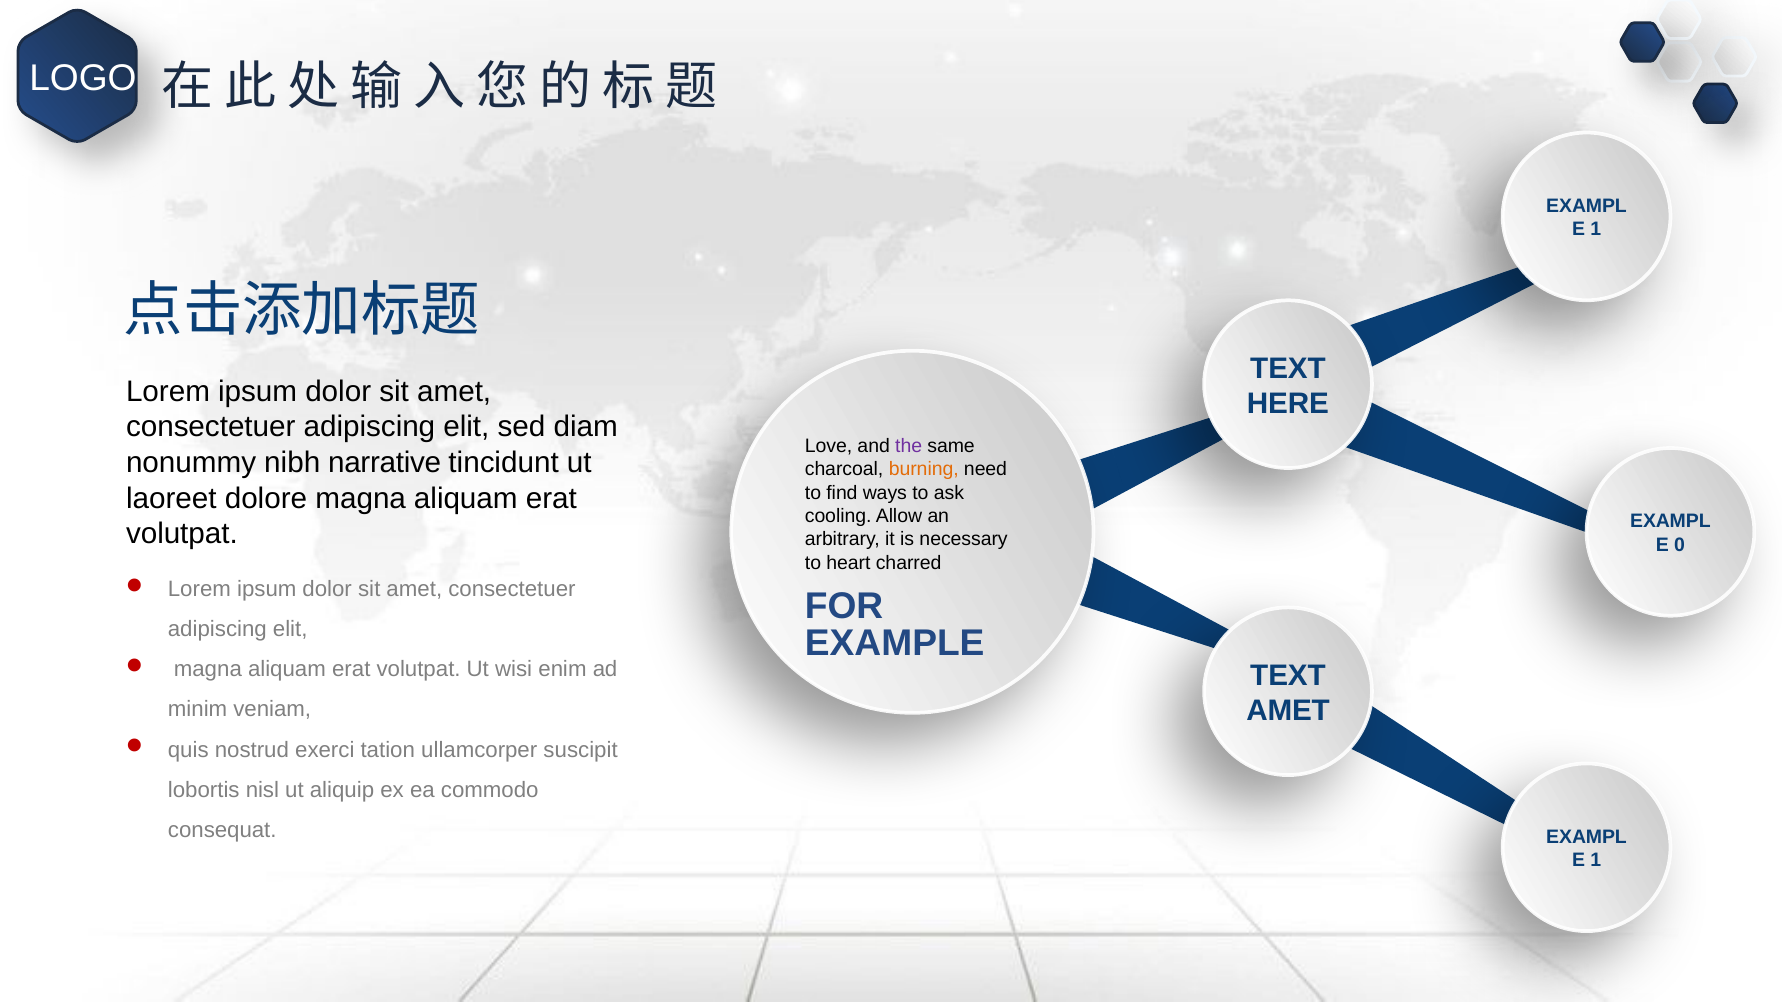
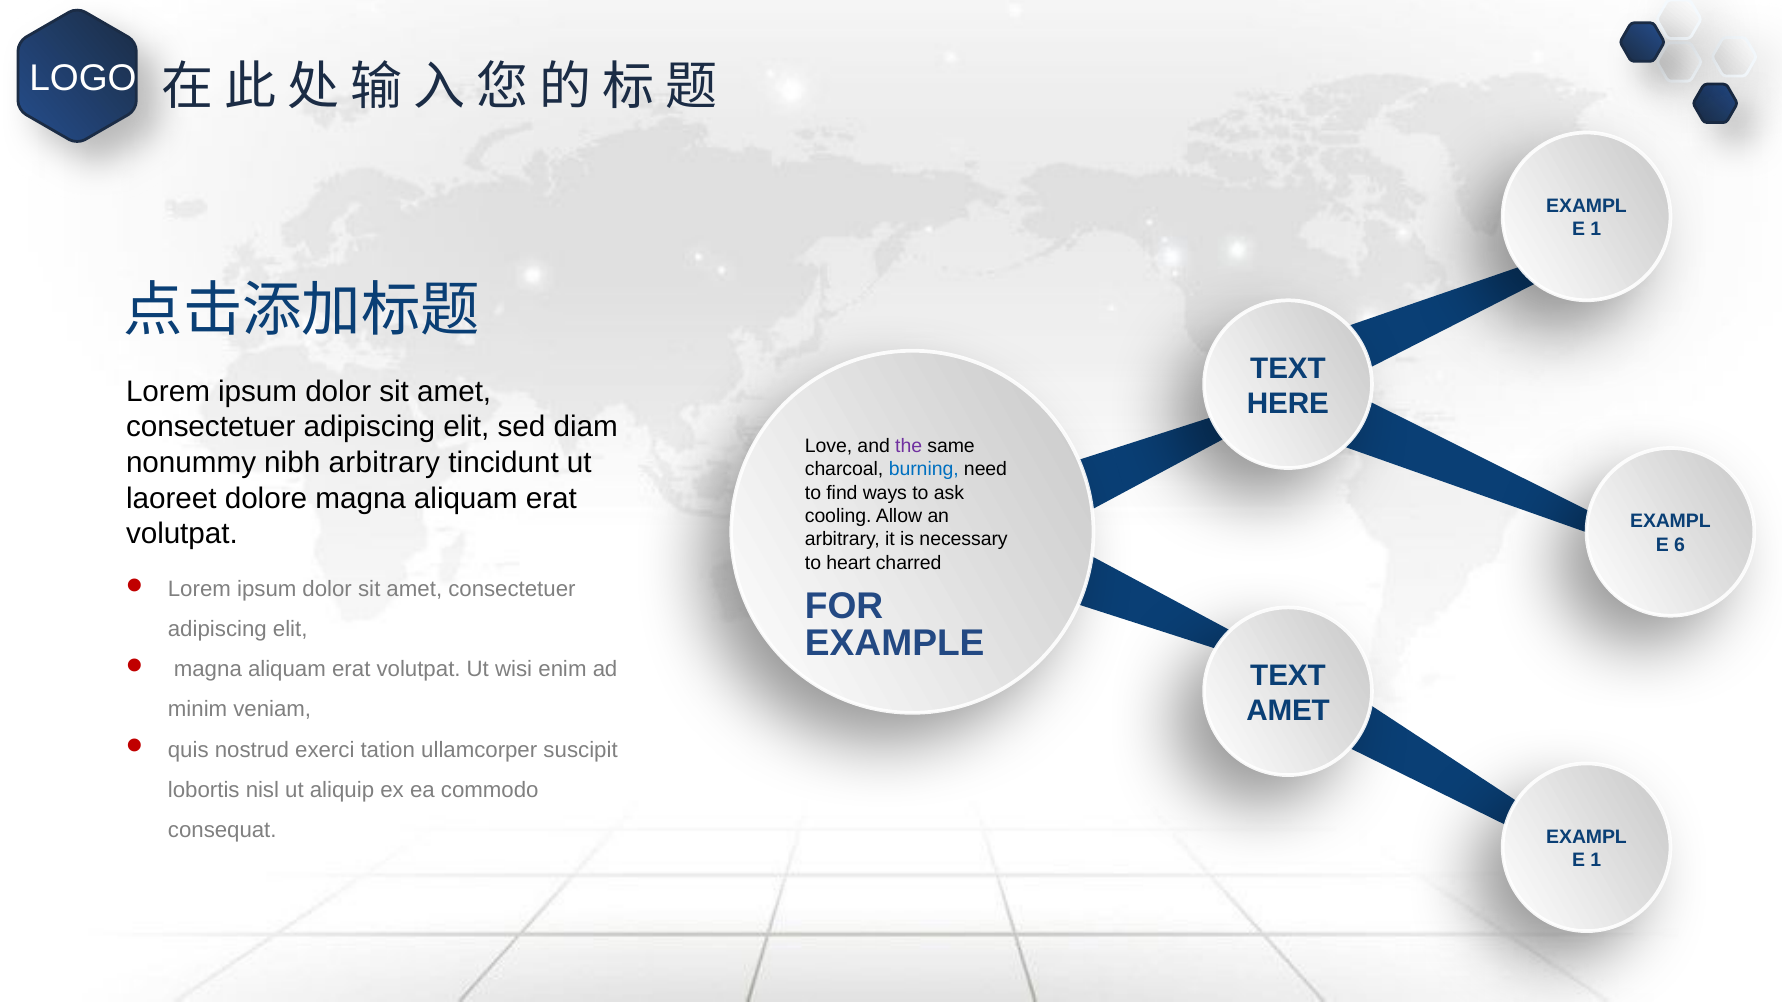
nibh narrative: narrative -> arbitrary
burning colour: orange -> blue
0: 0 -> 6
